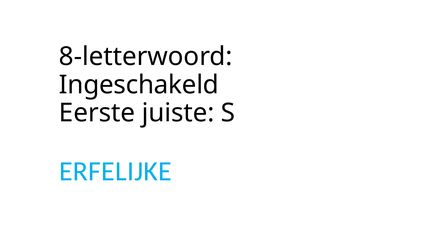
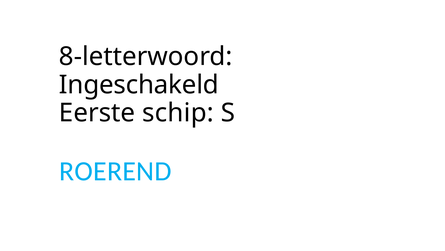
juiste: juiste -> schip
ERFELIJKE: ERFELIJKE -> ROEREND
